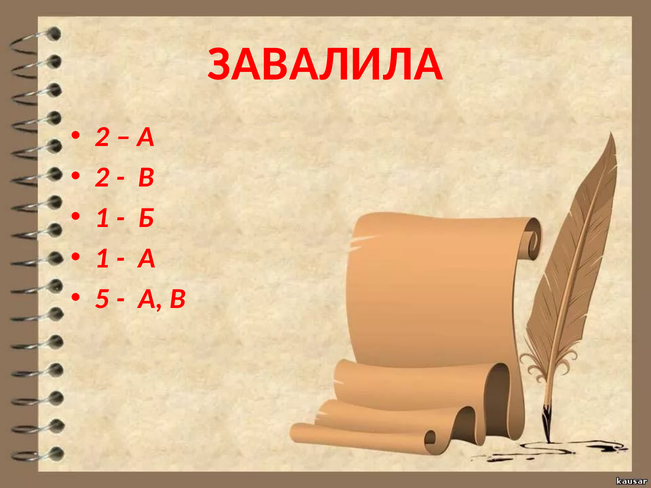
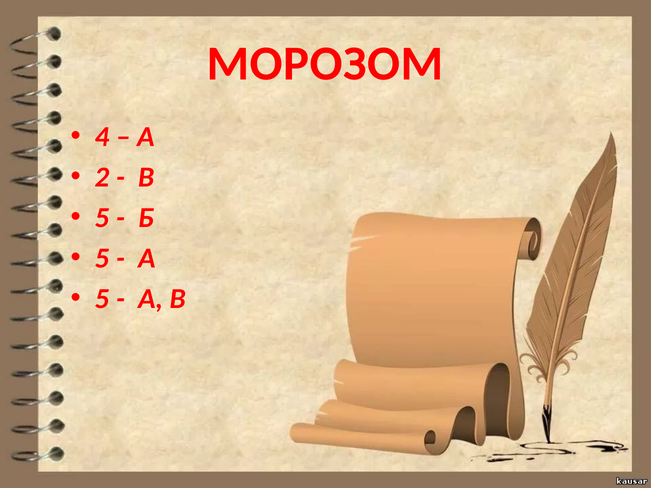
ЗАВАЛИЛА: ЗАВАЛИЛА -> МОРОЗОМ
2 at (102, 137): 2 -> 4
1 at (102, 218): 1 -> 5
1 at (102, 258): 1 -> 5
